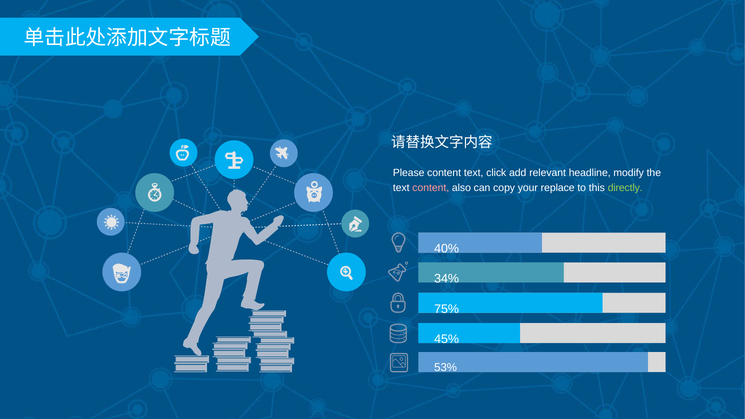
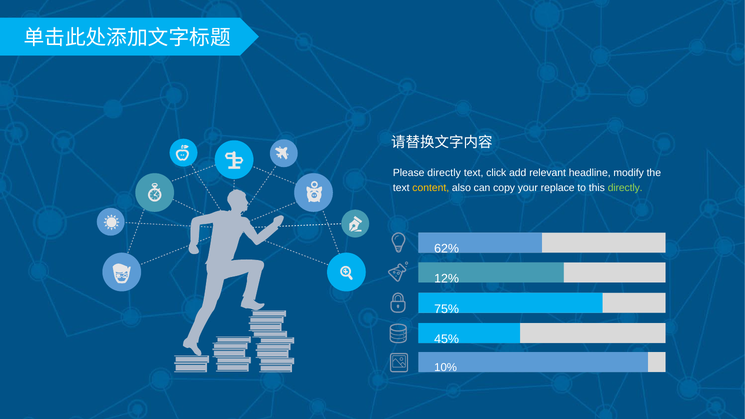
Please content: content -> directly
content at (431, 188) colour: pink -> yellow
40%: 40% -> 62%
34%: 34% -> 12%
53%: 53% -> 10%
